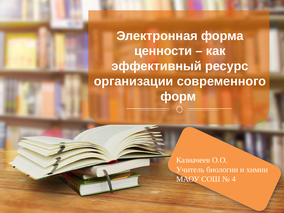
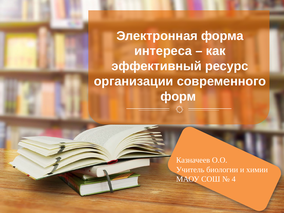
ценности: ценности -> интереса
